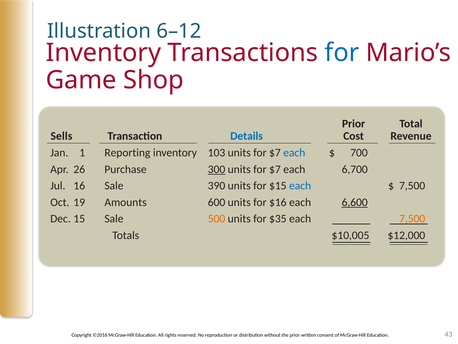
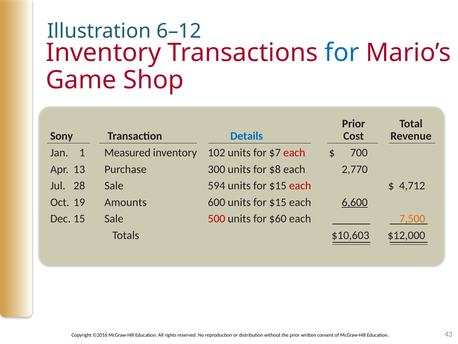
Sells: Sells -> Sony
Reporting: Reporting -> Measured
103: 103 -> 102
each at (294, 153) colour: blue -> red
26: 26 -> 13
300 underline: present -> none
$7 at (275, 169): $7 -> $8
6,700: 6,700 -> 2,770
16: 16 -> 28
390: 390 -> 594
each at (300, 185) colour: blue -> red
7,500 at (412, 185): 7,500 -> 4,712
600 units for $16: $16 -> $15
500 colour: orange -> red
$35: $35 -> $60
$10,005: $10,005 -> $10,603
